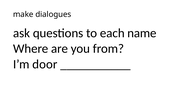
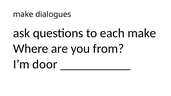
each name: name -> make
